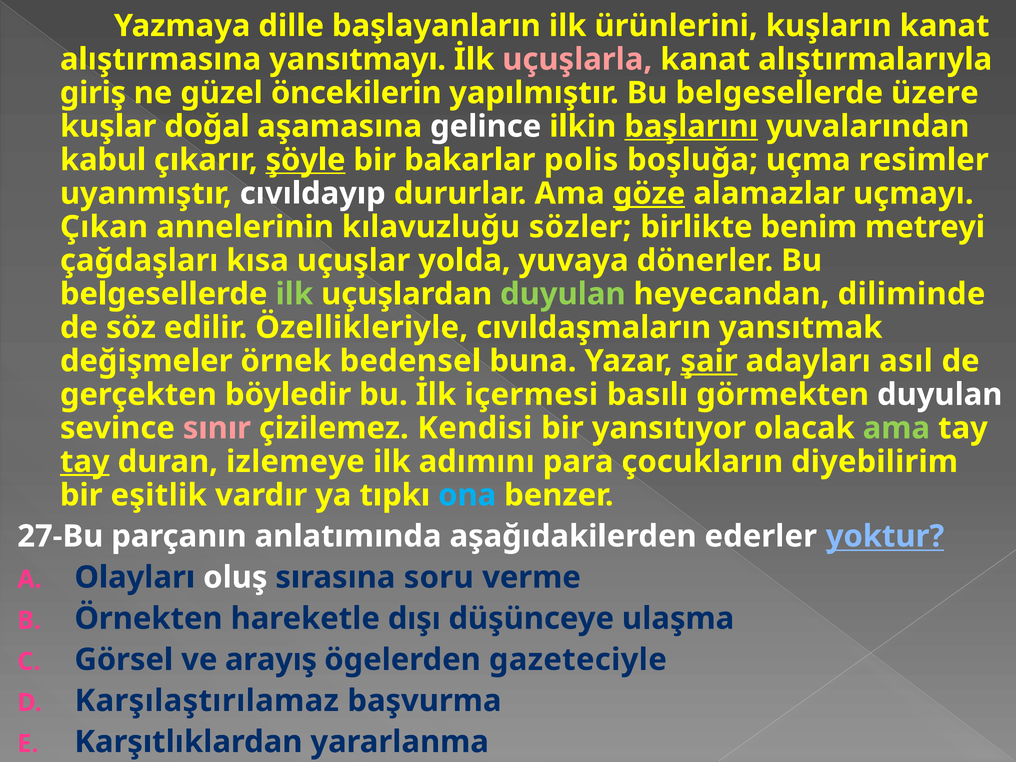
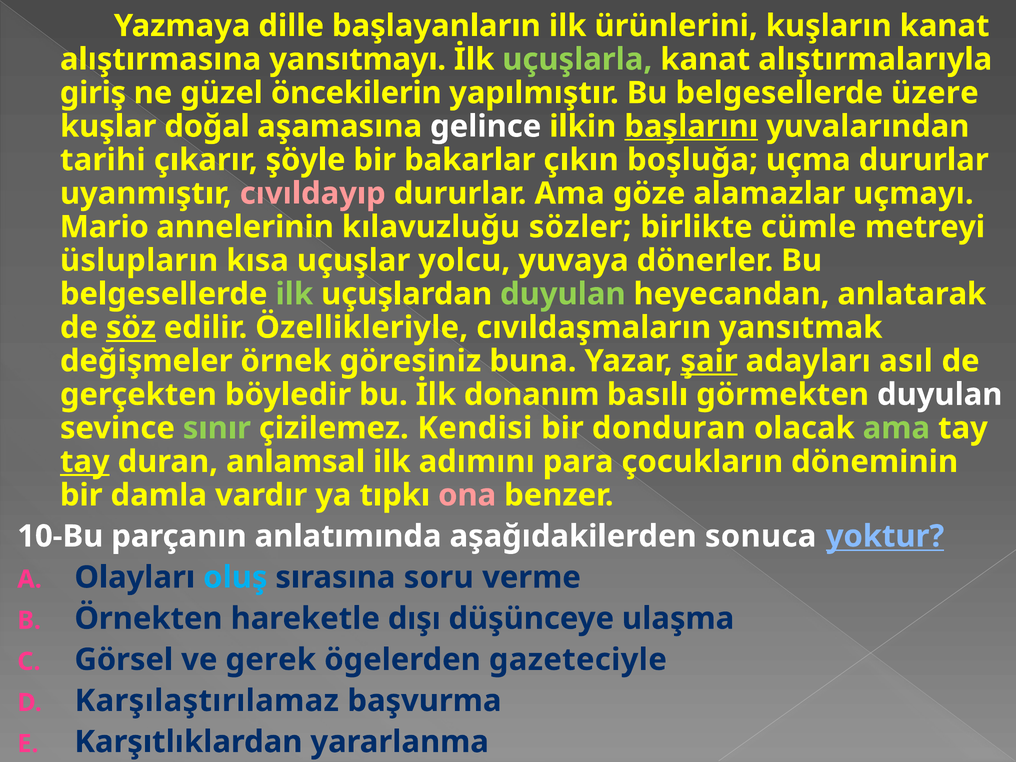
uçuşlarla colour: pink -> light green
kabul: kabul -> tarihi
şöyle underline: present -> none
polis: polis -> çıkın
uçma resimler: resimler -> dururlar
cıvıldayıp colour: white -> pink
göze underline: present -> none
Çıkan: Çıkan -> Mario
benim: benim -> cümle
çağdaşları: çağdaşları -> üslupların
yolda: yolda -> yolcu
diliminde: diliminde -> anlatarak
söz underline: none -> present
bedensel: bedensel -> göresiniz
içermesi: içermesi -> donanım
sınır colour: pink -> light green
yansıtıyor: yansıtıyor -> donduran
izlemeye: izlemeye -> anlamsal
diyebilirim: diyebilirim -> döneminin
eşitlik: eşitlik -> damla
ona colour: light blue -> pink
27-Bu: 27-Bu -> 10-Bu
ederler: ederler -> sonuca
oluş colour: white -> light blue
arayış: arayış -> gerek
